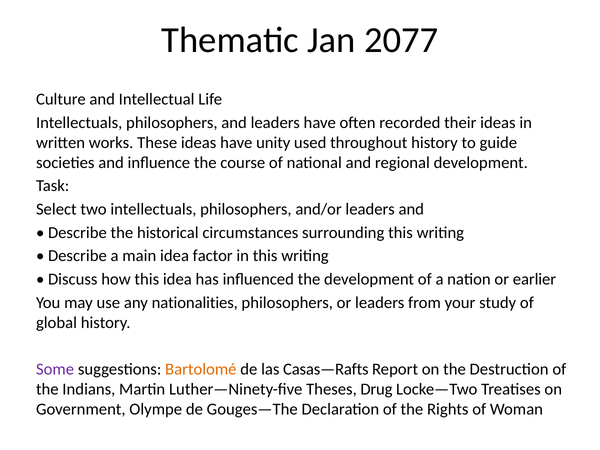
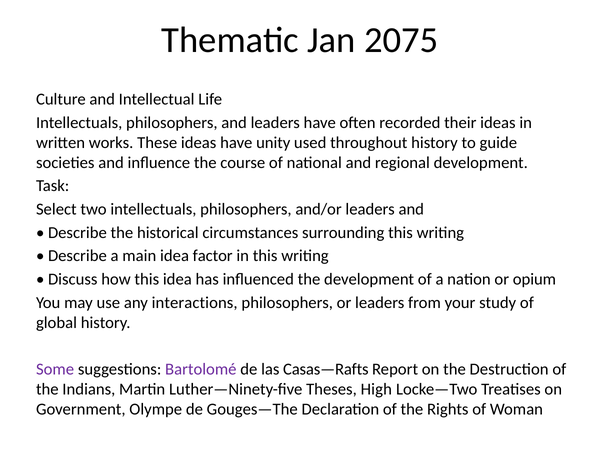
2077: 2077 -> 2075
earlier: earlier -> opium
nationalities: nationalities -> interactions
Bartolomé colour: orange -> purple
Drug: Drug -> High
